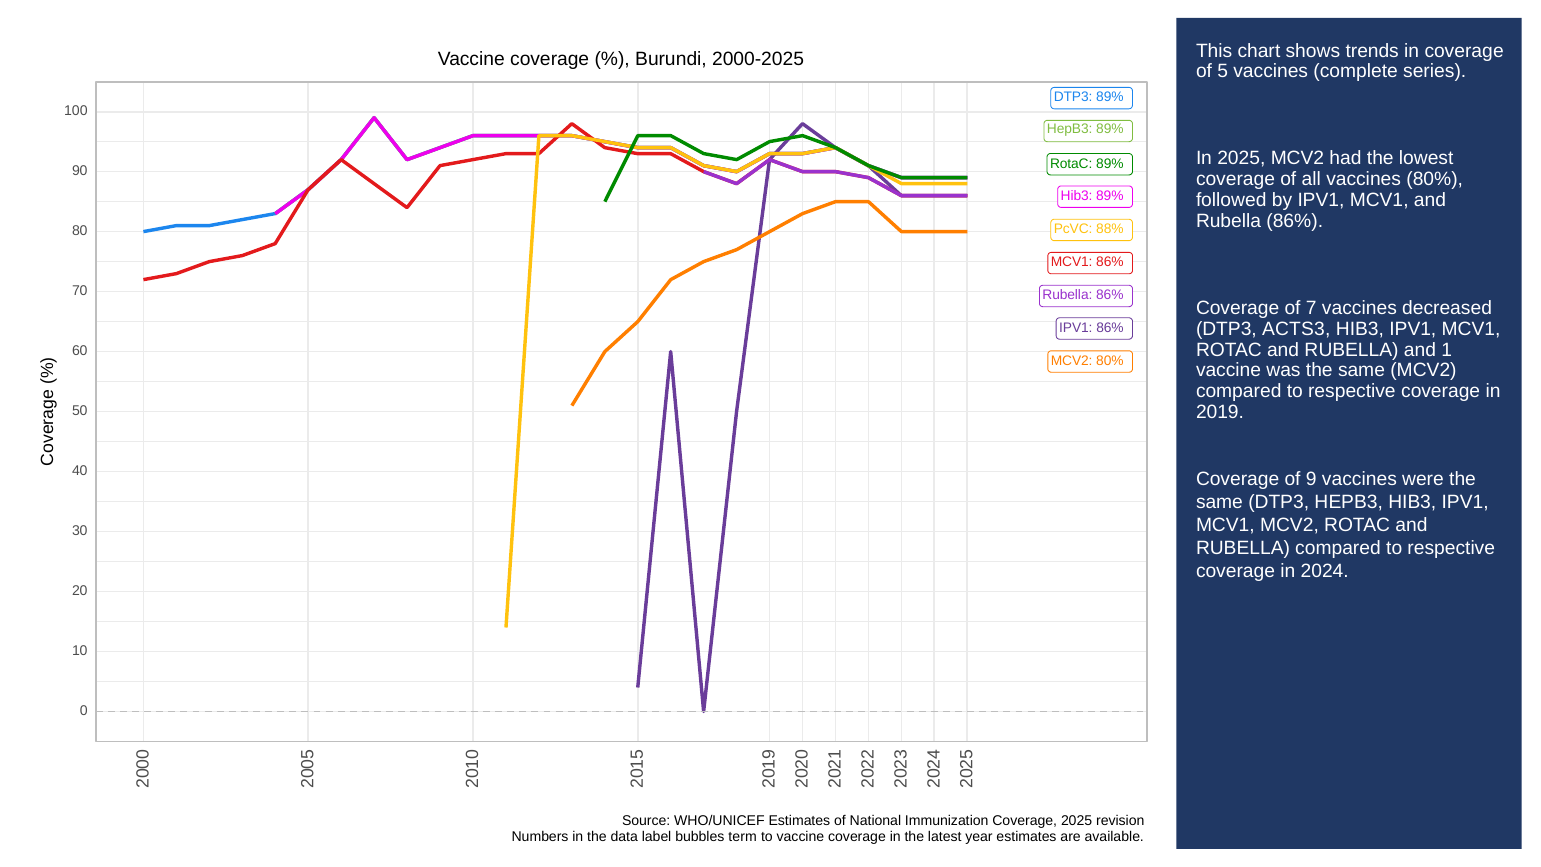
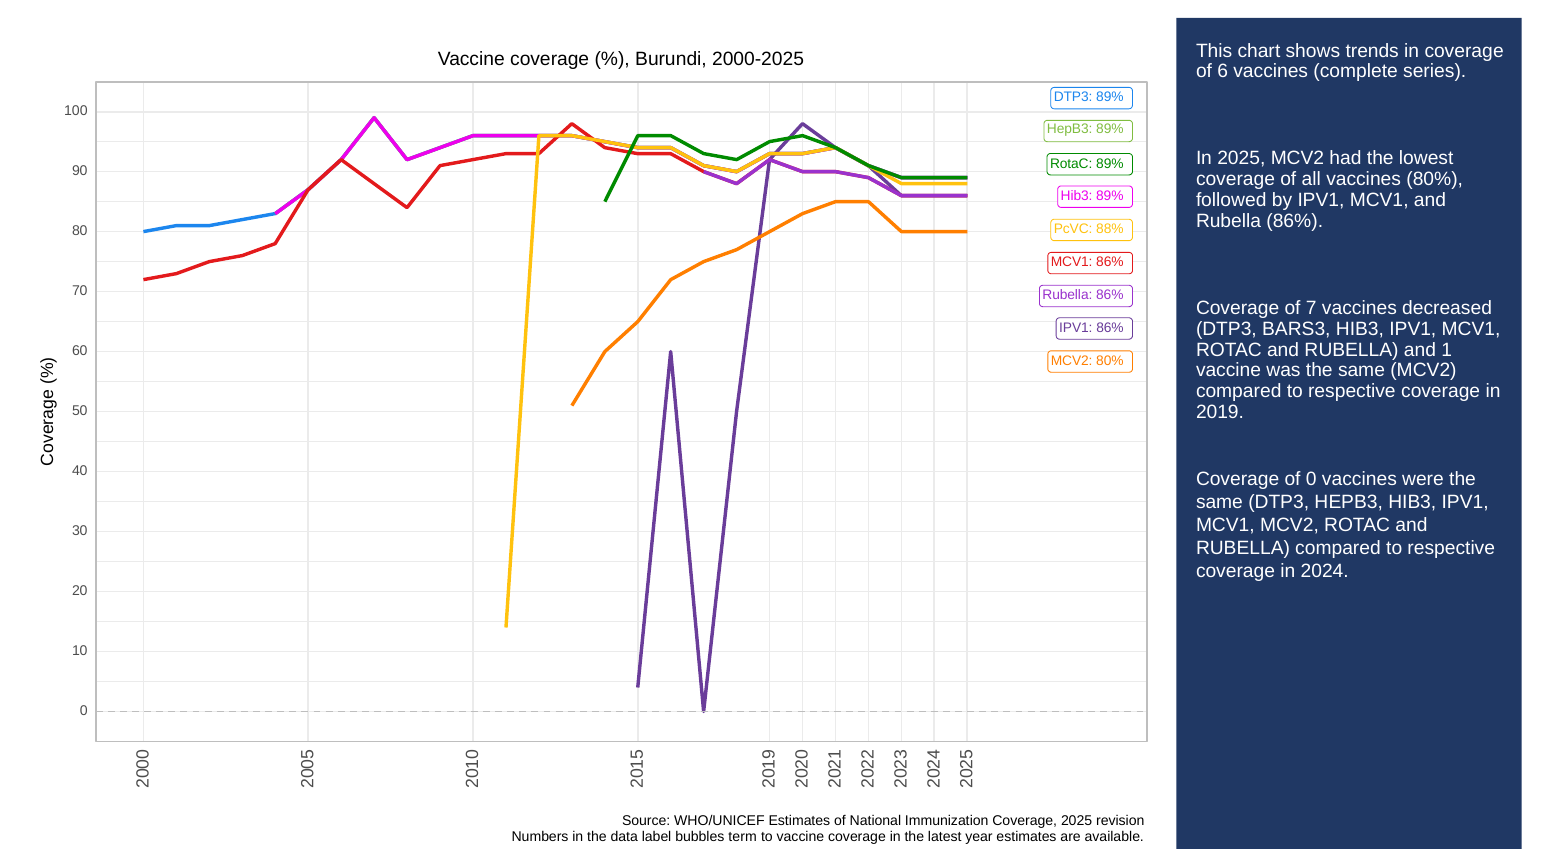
of 5: 5 -> 6
ACTS3: ACTS3 -> BARS3
of 9: 9 -> 0
